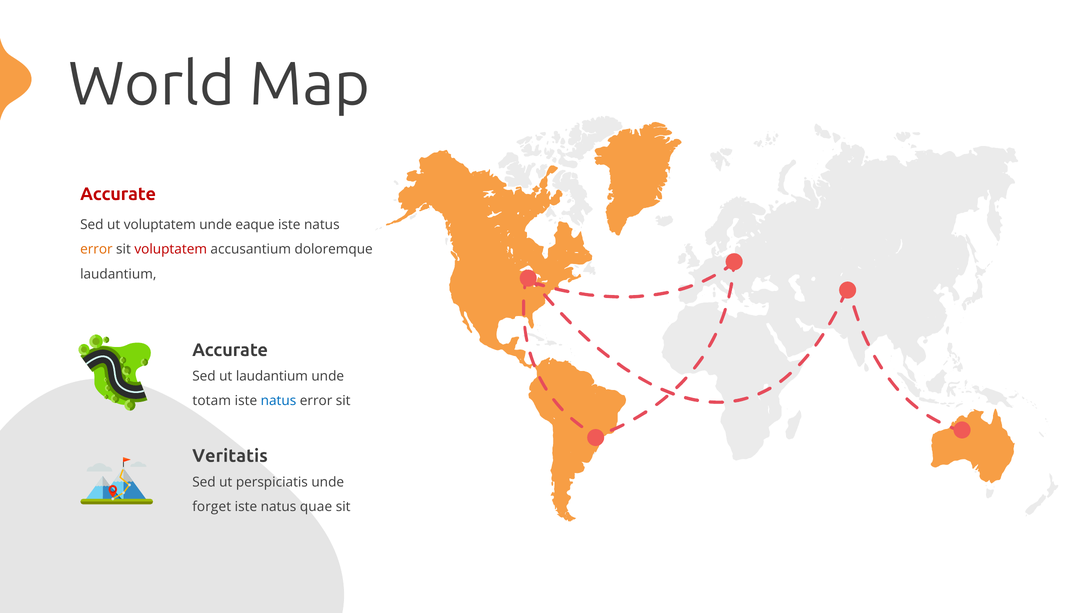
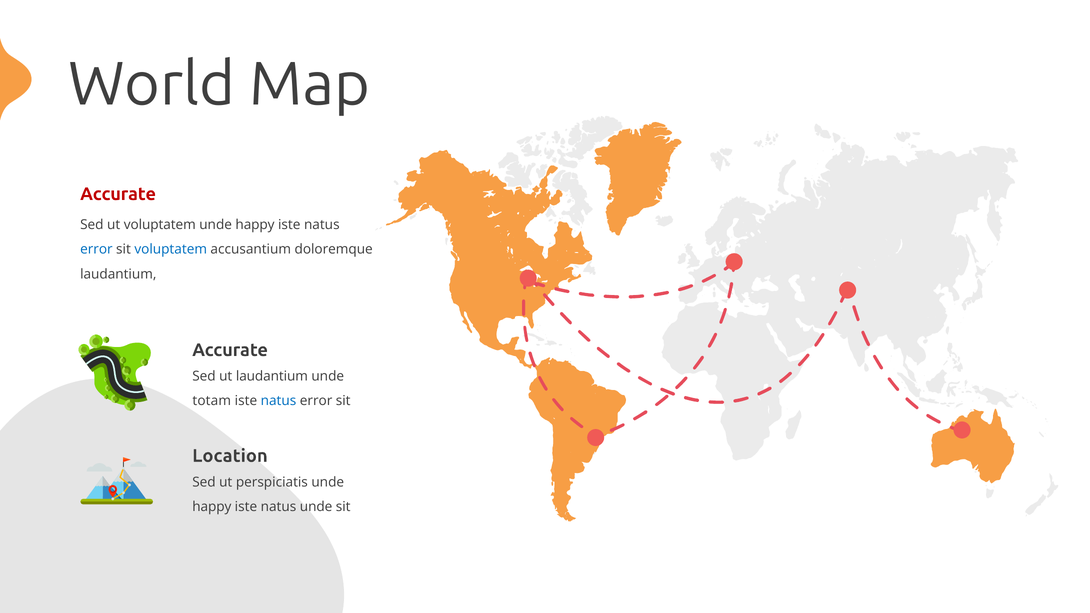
eaque at (255, 225): eaque -> happy
error at (96, 250) colour: orange -> blue
voluptatem at (171, 250) colour: red -> blue
Veritatis: Veritatis -> Location
forget at (212, 507): forget -> happy
natus quae: quae -> unde
